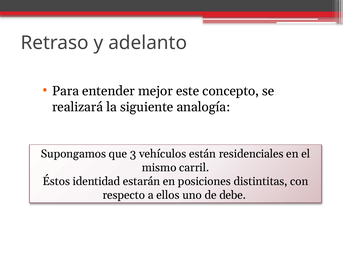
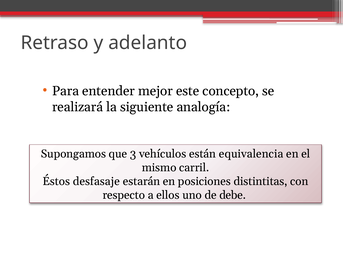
residenciales: residenciales -> equivalencia
identidad: identidad -> desfasaje
